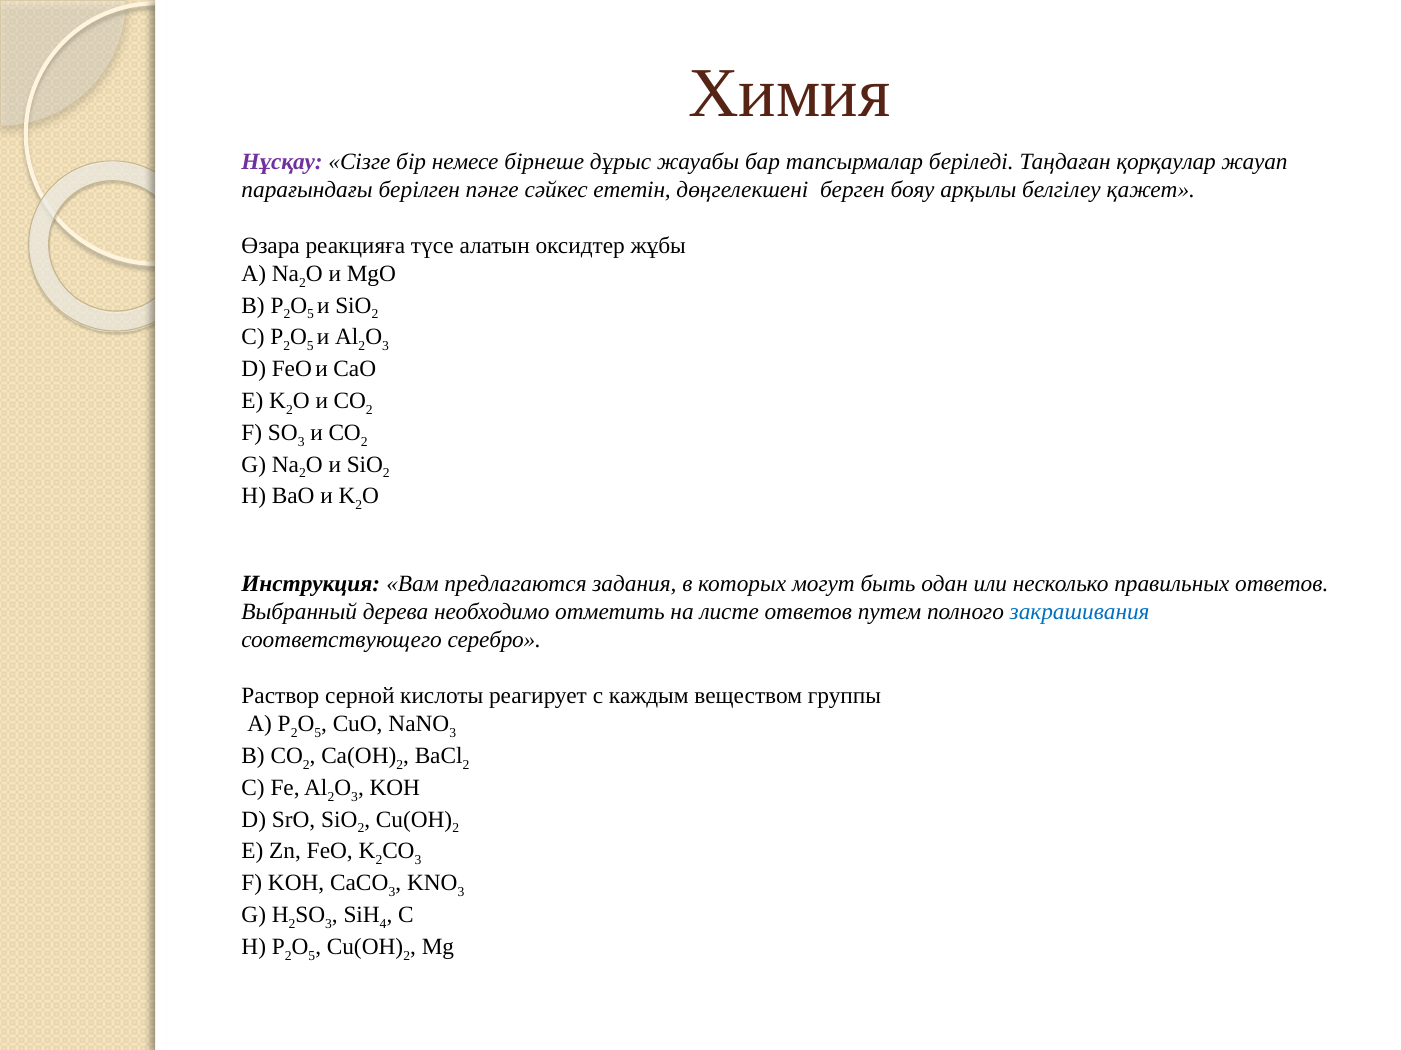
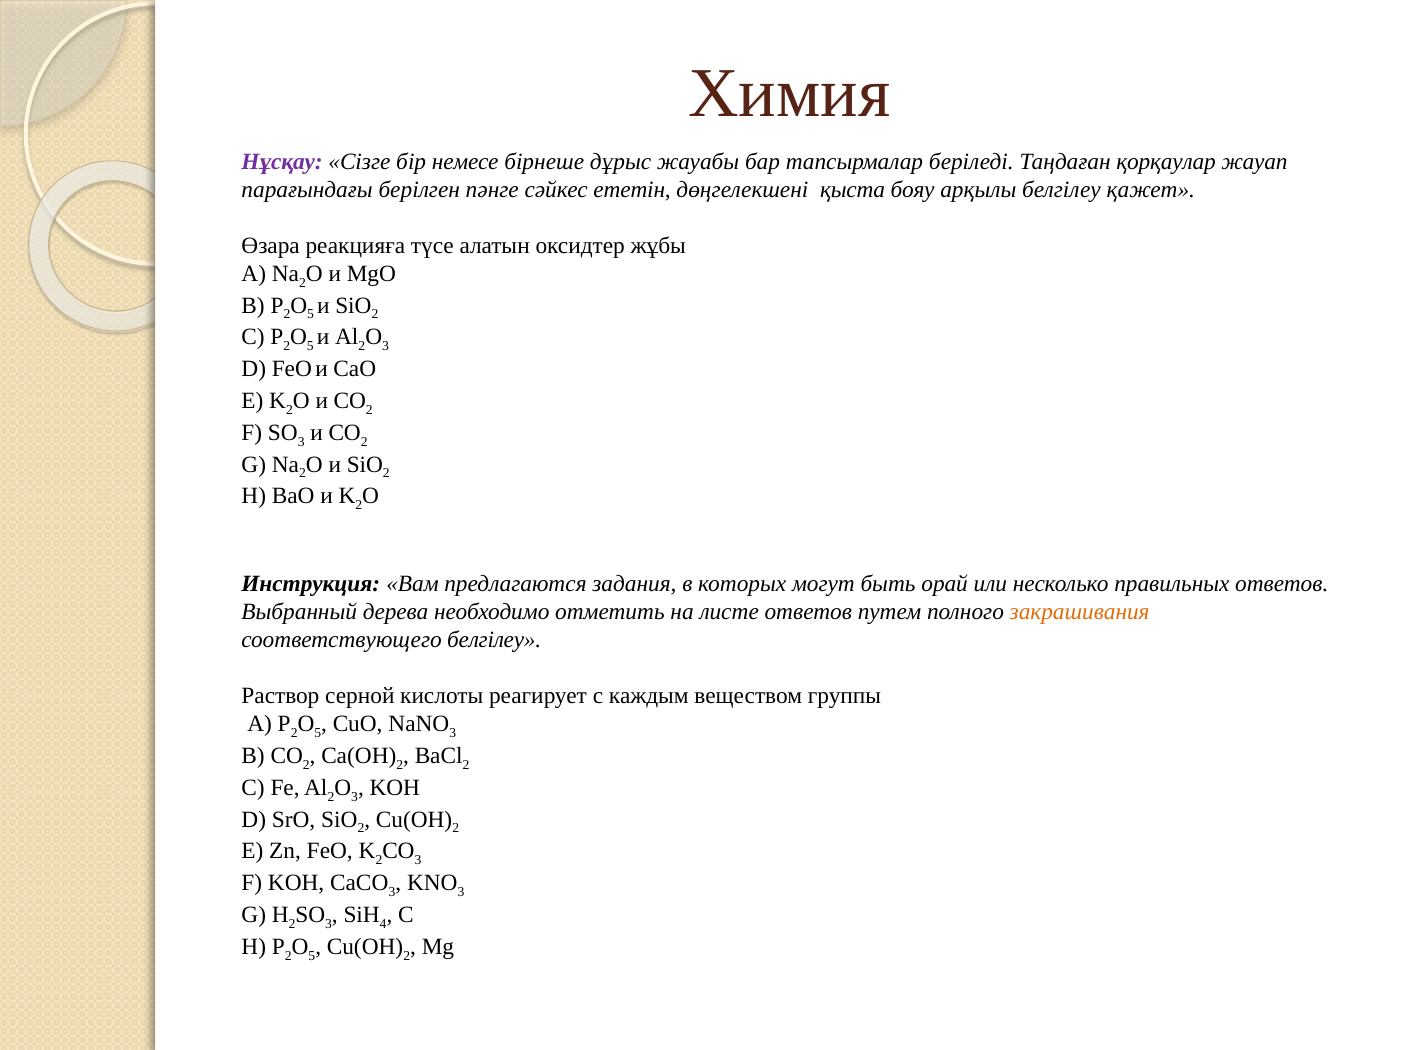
берген: берген -> қыста
одан: одан -> орай
закрашивания colour: blue -> orange
соответствующего серебро: серебро -> белгілеу
